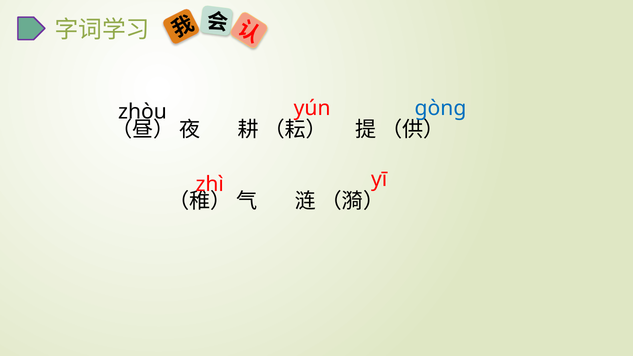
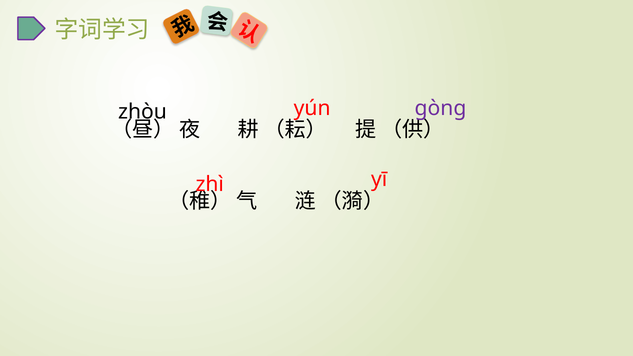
gòng colour: blue -> purple
